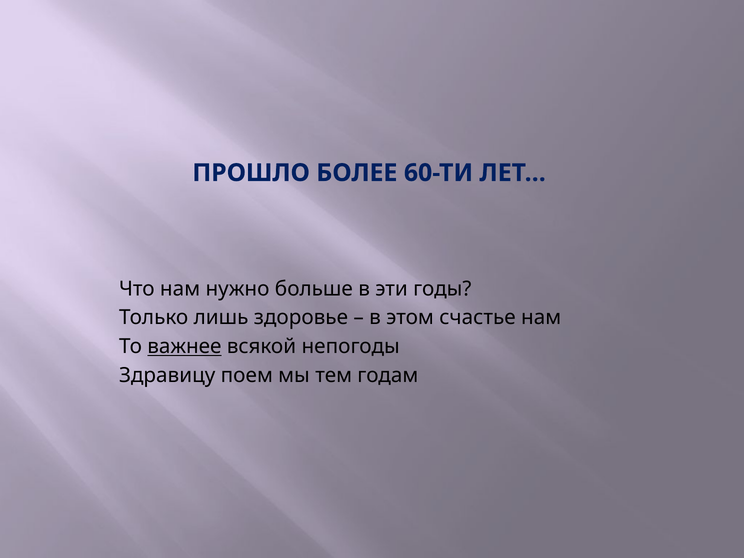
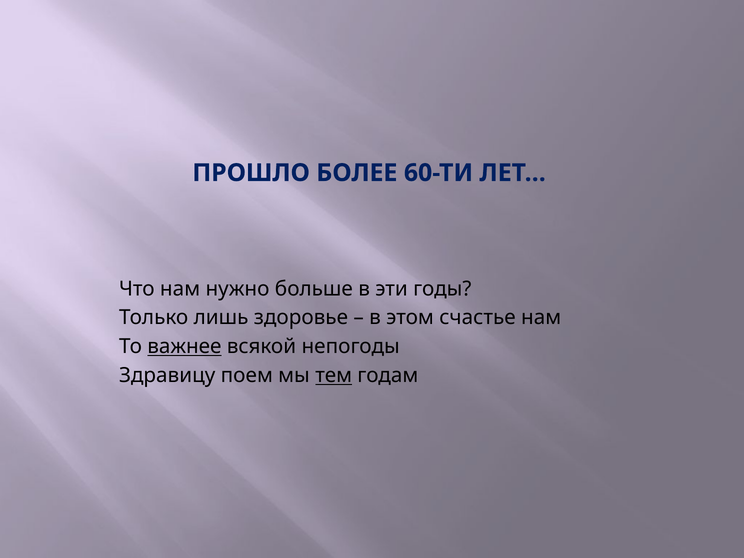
тем underline: none -> present
